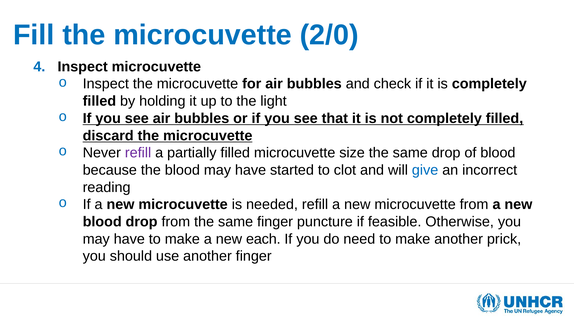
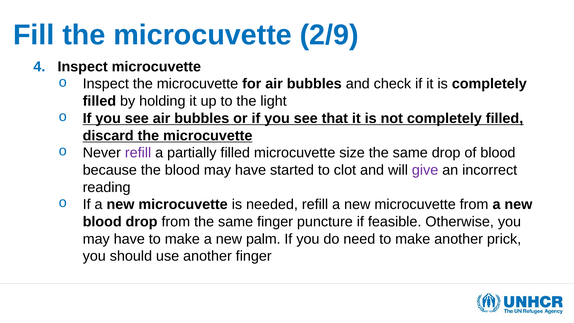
2/0: 2/0 -> 2/9
give colour: blue -> purple
each: each -> palm
